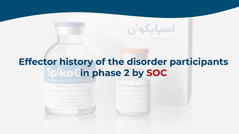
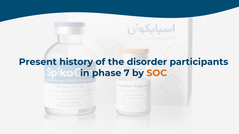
Effector: Effector -> Present
2: 2 -> 7
SOC colour: red -> orange
